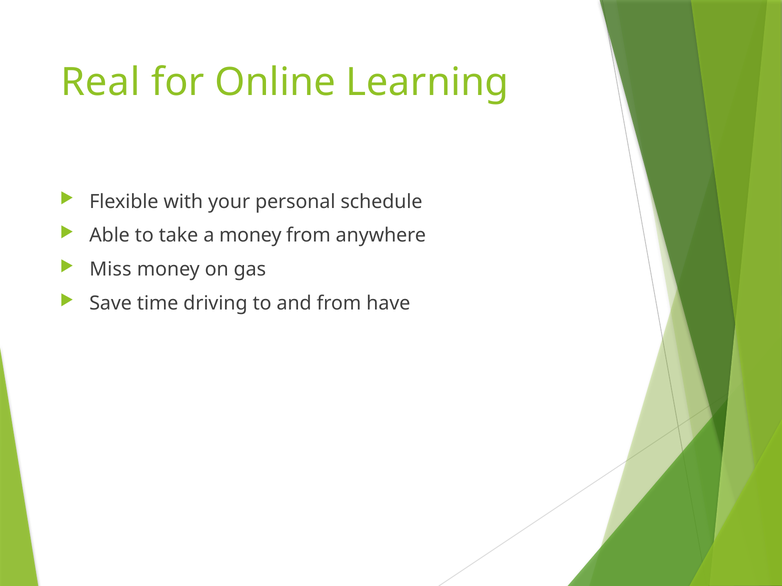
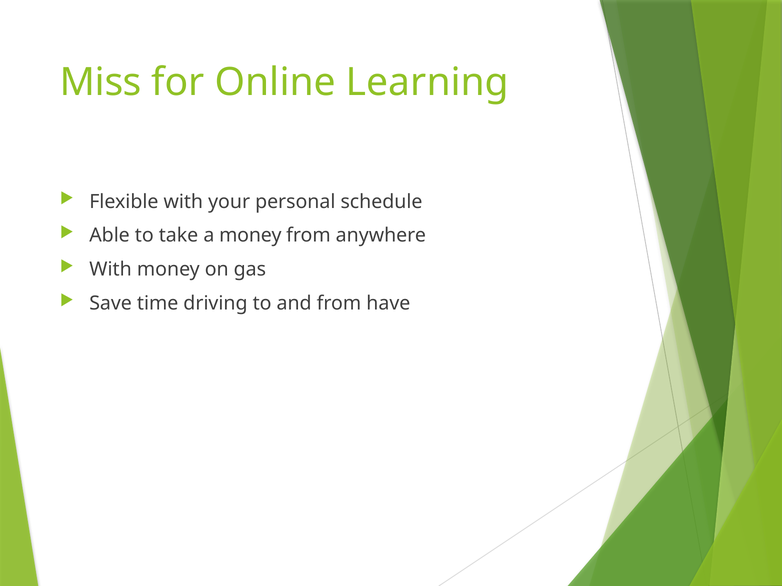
Real: Real -> Miss
Miss at (110, 270): Miss -> With
